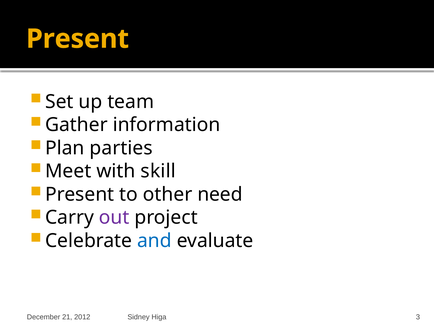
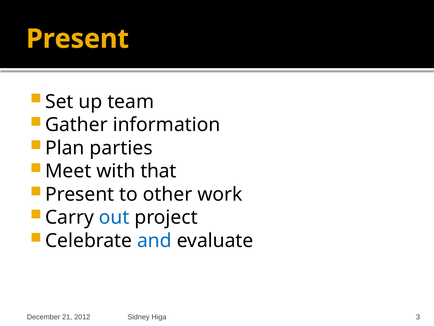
skill: skill -> that
need: need -> work
out colour: purple -> blue
